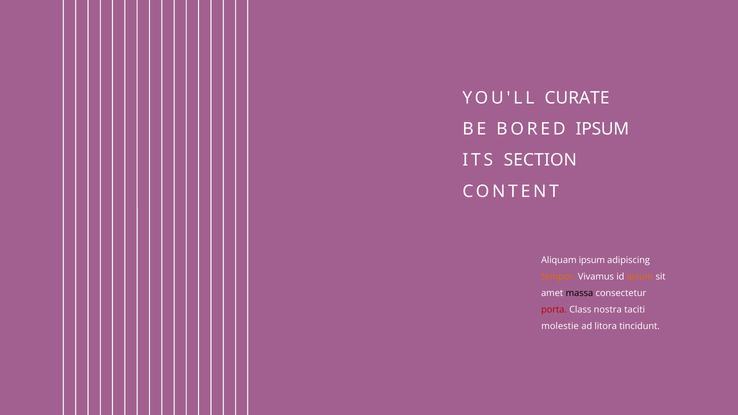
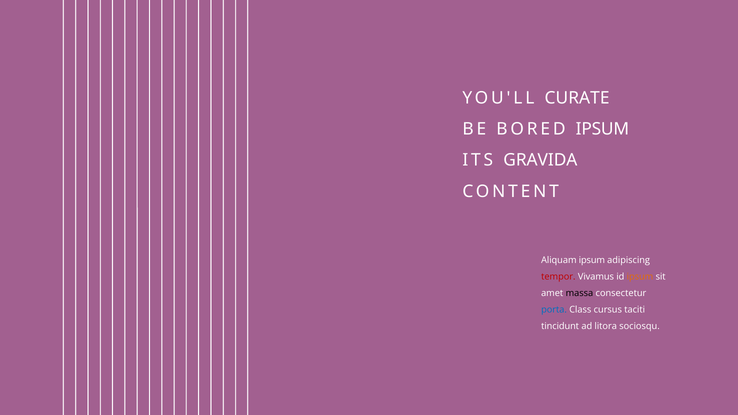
SECTION: SECTION -> GRAVIDA
tempor colour: orange -> red
porta colour: red -> blue
nostra: nostra -> cursus
molestie: molestie -> tincidunt
tincidunt: tincidunt -> sociosqu
